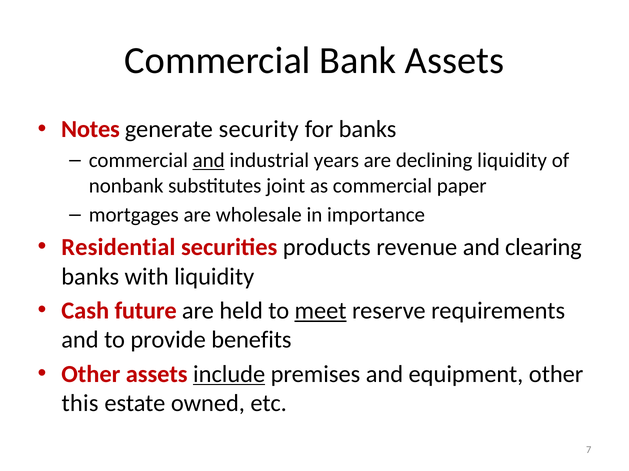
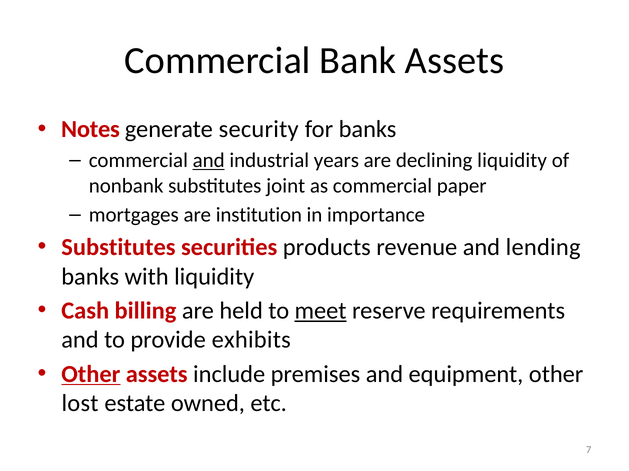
wholesale: wholesale -> institution
Residential at (118, 248): Residential -> Substitutes
clearing: clearing -> lending
future: future -> billing
benefits: benefits -> exhibits
Other at (91, 375) underline: none -> present
include underline: present -> none
this: this -> lost
